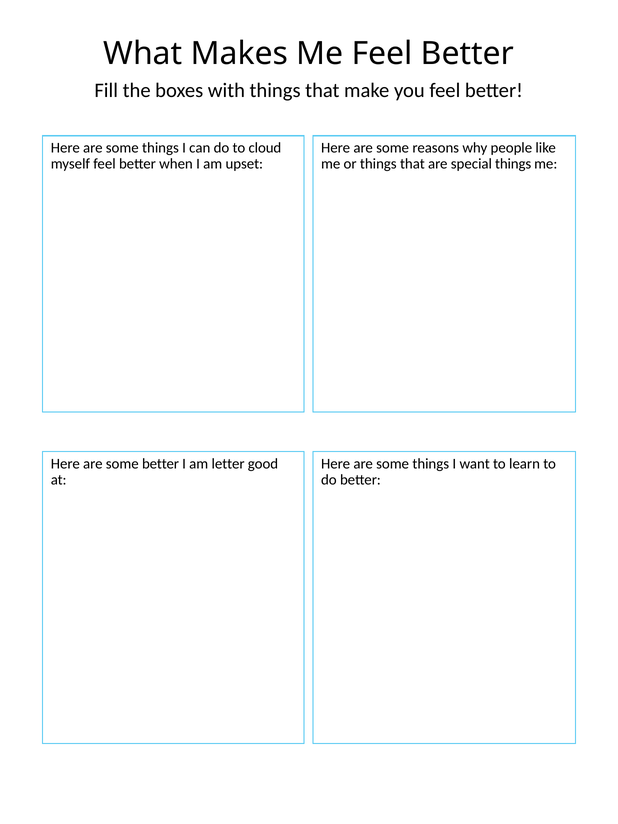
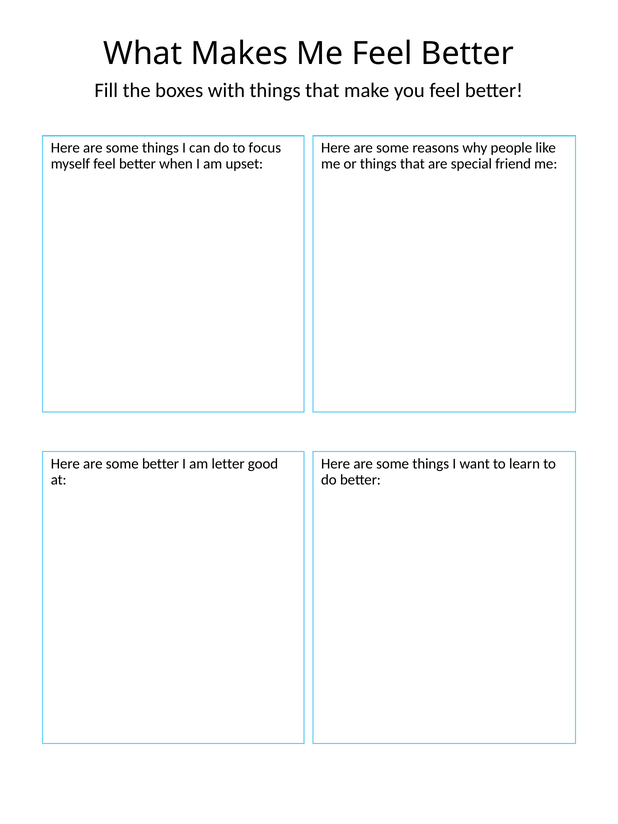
cloud: cloud -> focus
special things: things -> friend
